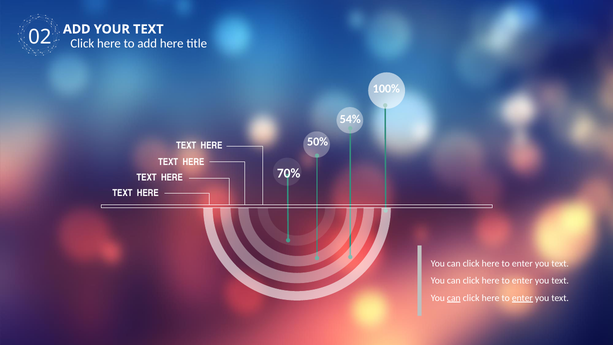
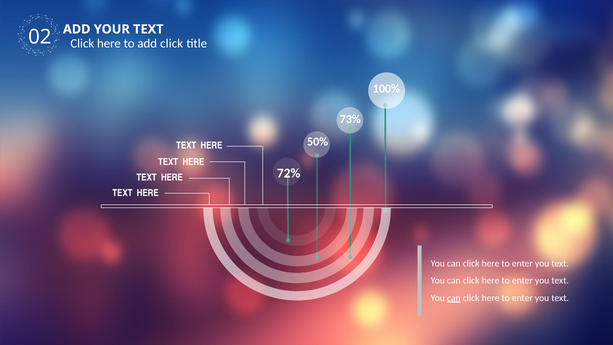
add here: here -> click
54%: 54% -> 73%
70%: 70% -> 72%
enter at (522, 298) underline: present -> none
